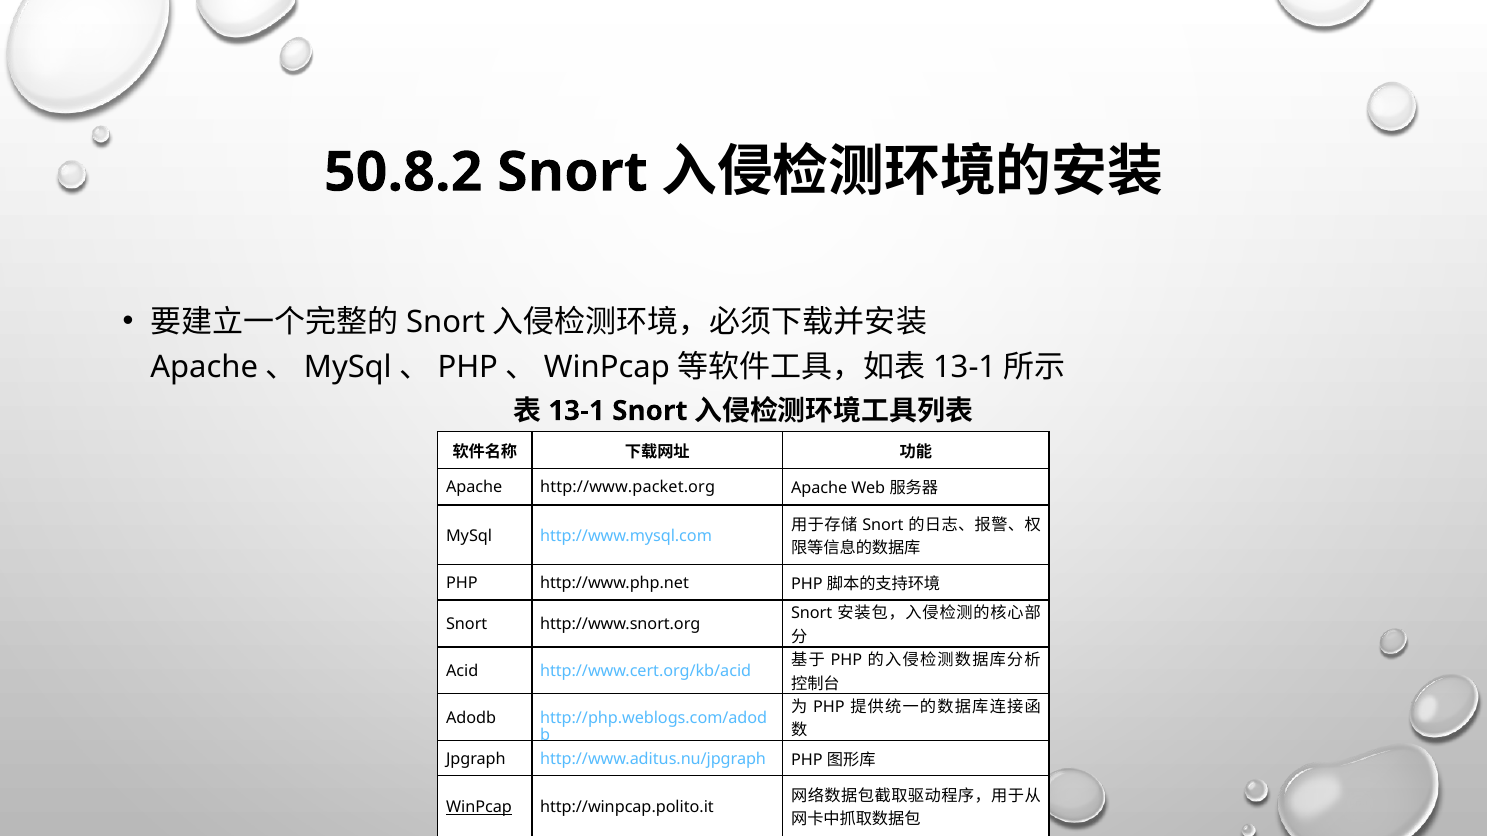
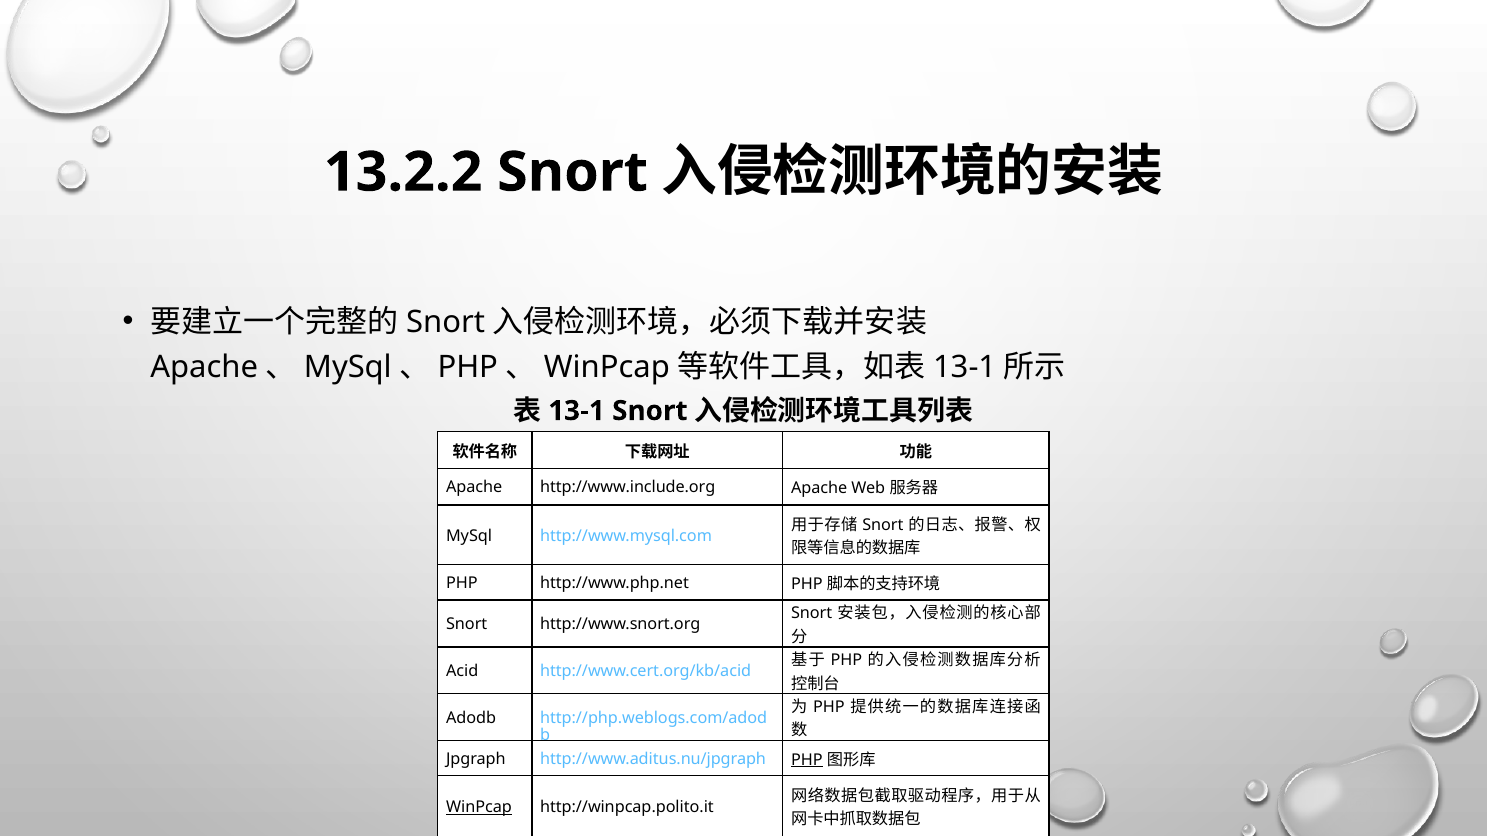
50.8.2: 50.8.2 -> 13.2.2
http://www.packet.org: http://www.packet.org -> http://www.include.org
PHP at (807, 760) underline: none -> present
